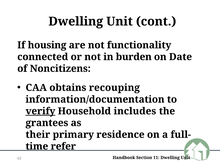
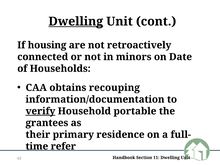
Dwelling at (76, 21) underline: none -> present
functionality: functionality -> retroactively
burden: burden -> minors
Noncitizens: Noncitizens -> Households
includes: includes -> portable
